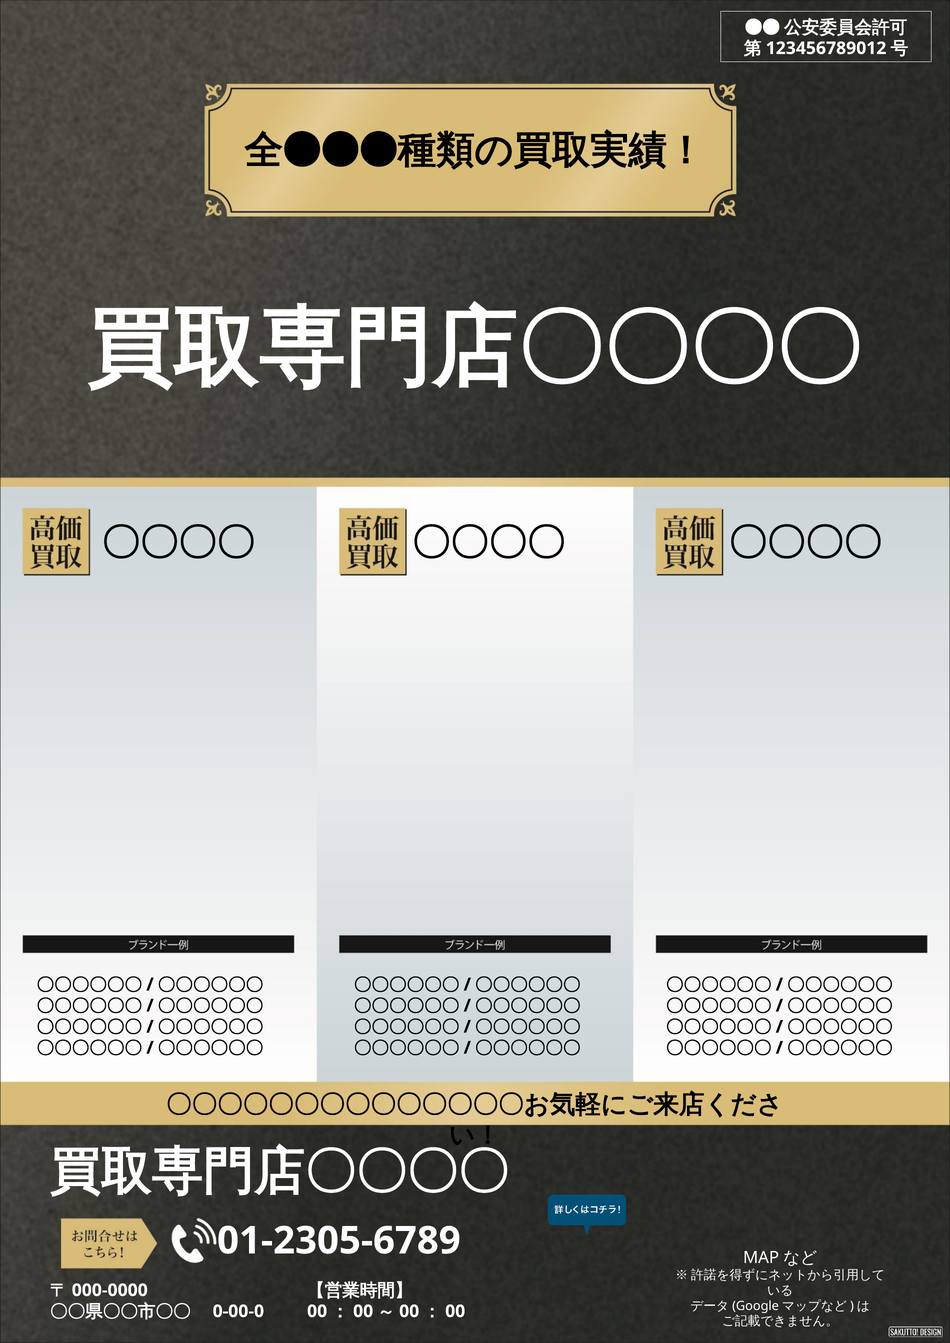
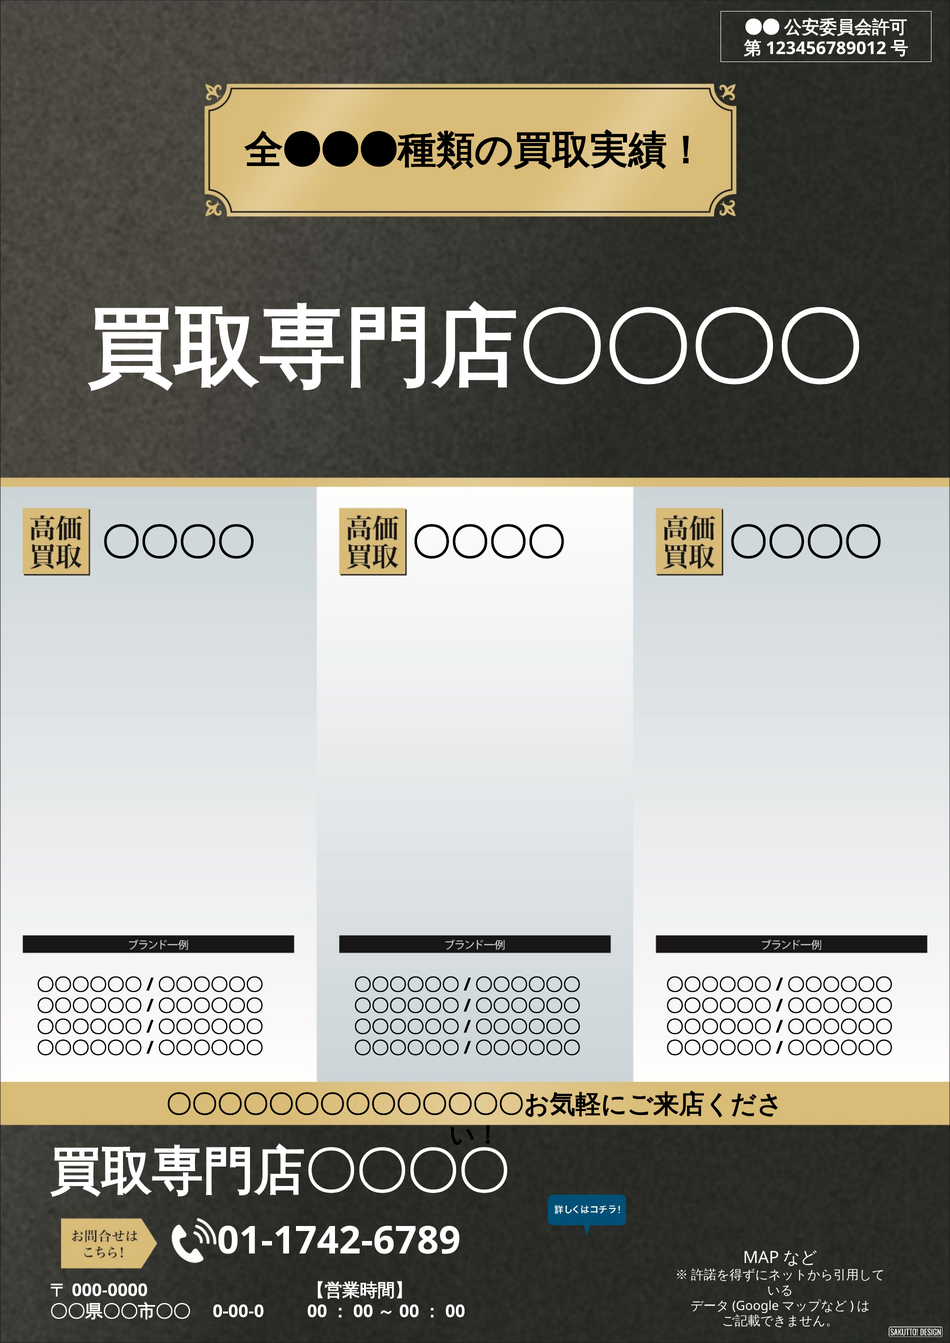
01-2305-6789: 01-2305-6789 -> 01-1742-6789
